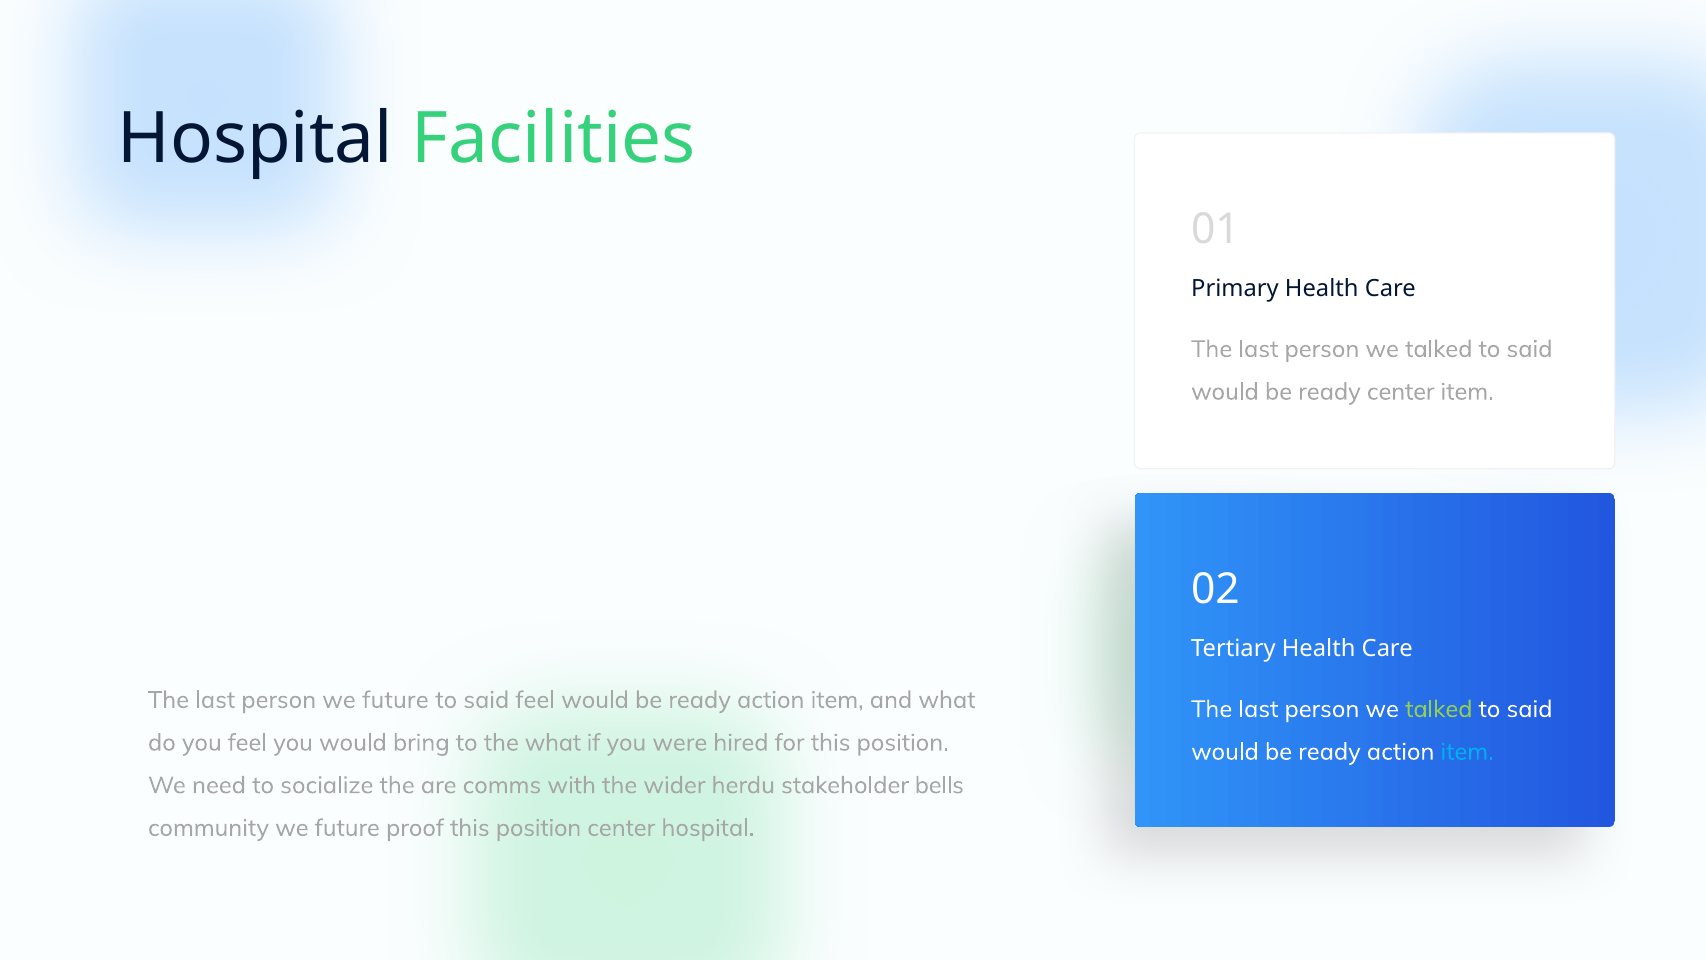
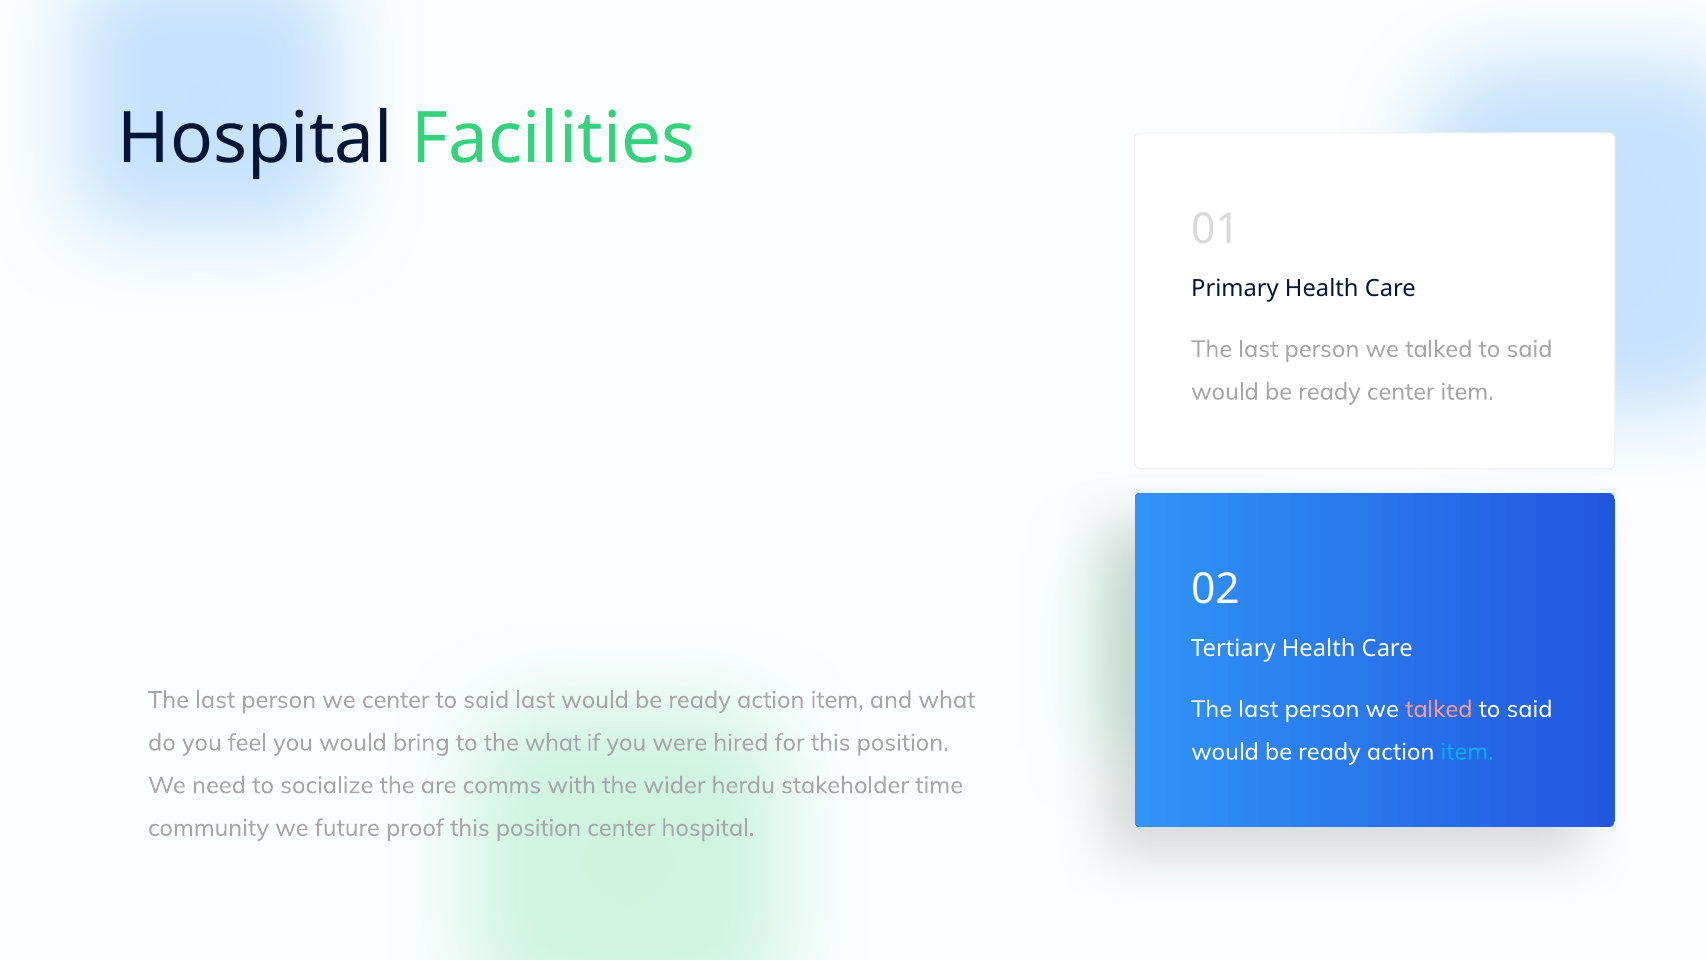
person we future: future -> center
said feel: feel -> last
talked at (1439, 709) colour: light green -> pink
bells: bells -> time
